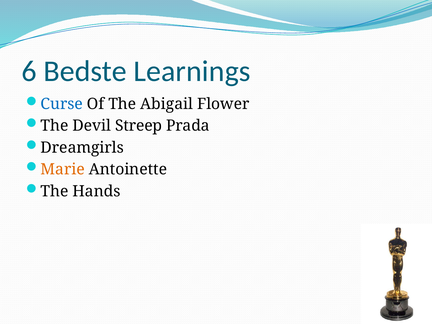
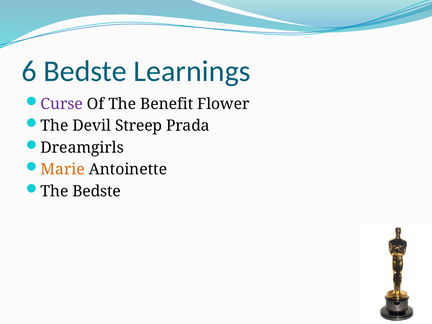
Curse colour: blue -> purple
Abigail: Abigail -> Benefit
The Hands: Hands -> Bedste
